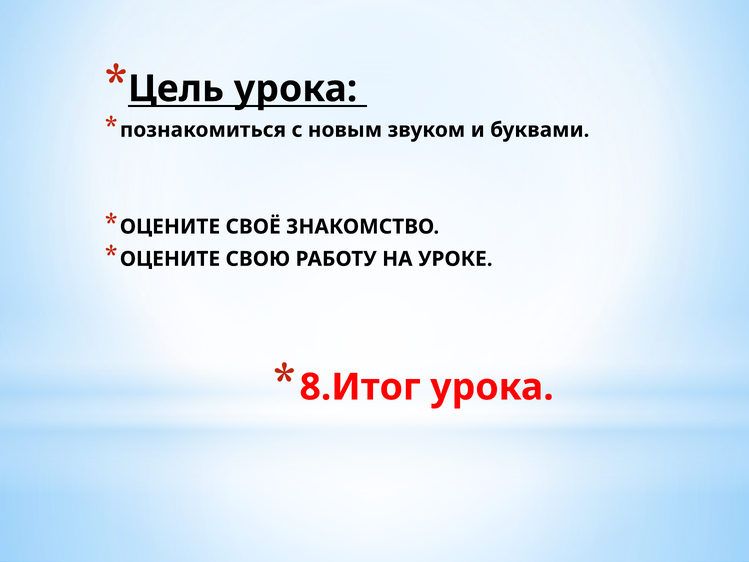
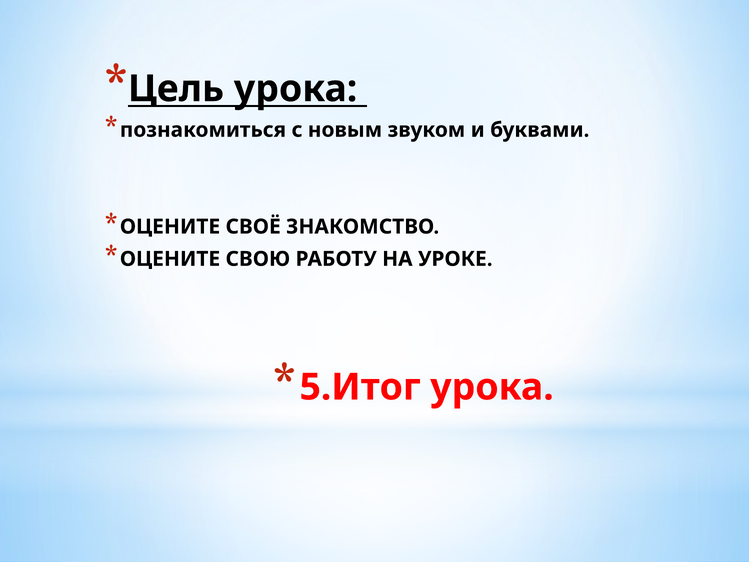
8.Итог: 8.Итог -> 5.Итог
